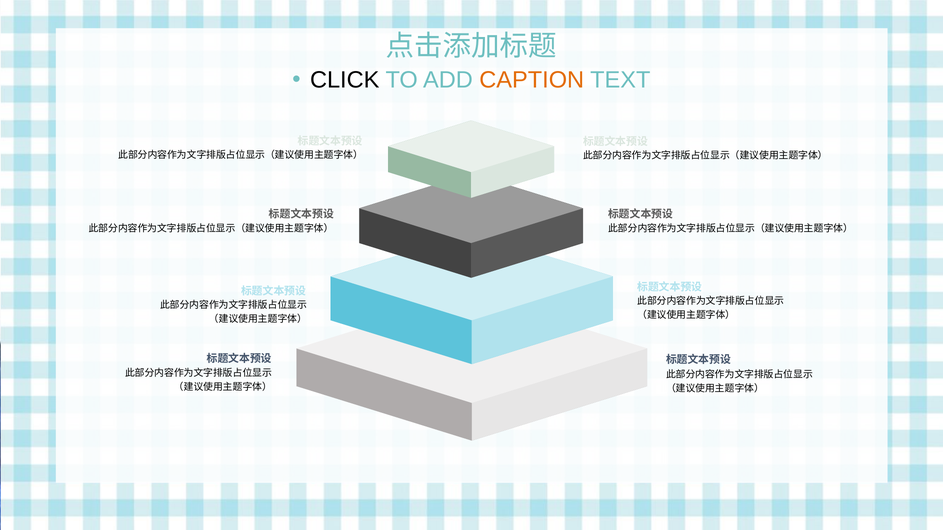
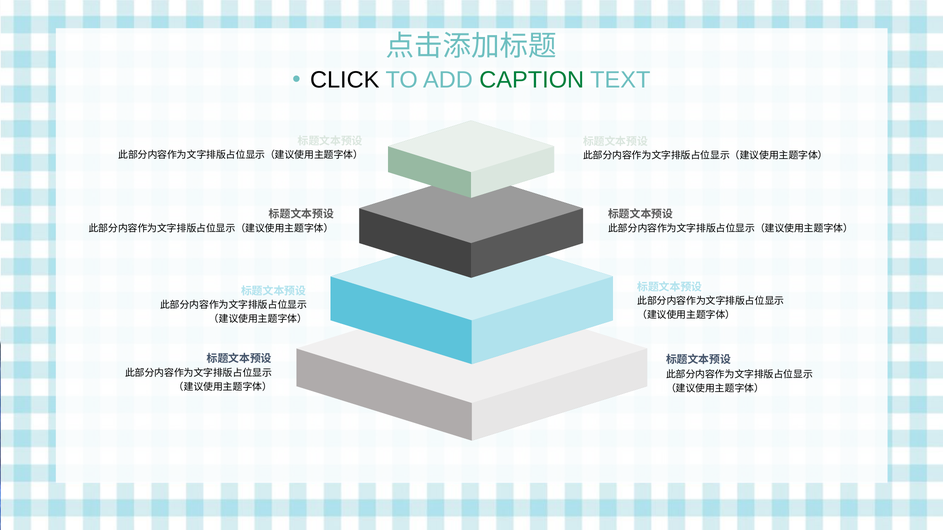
CAPTION colour: orange -> green
